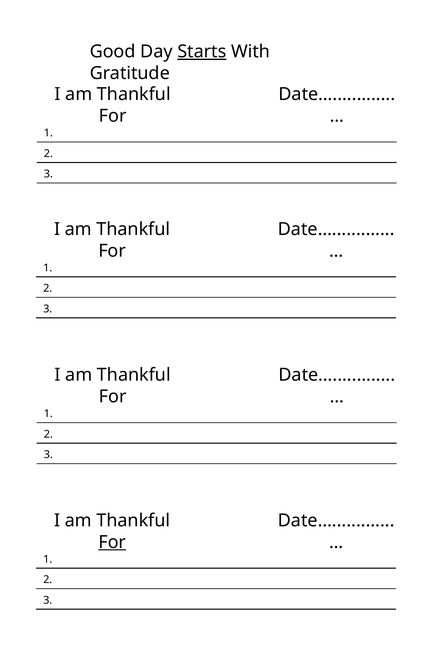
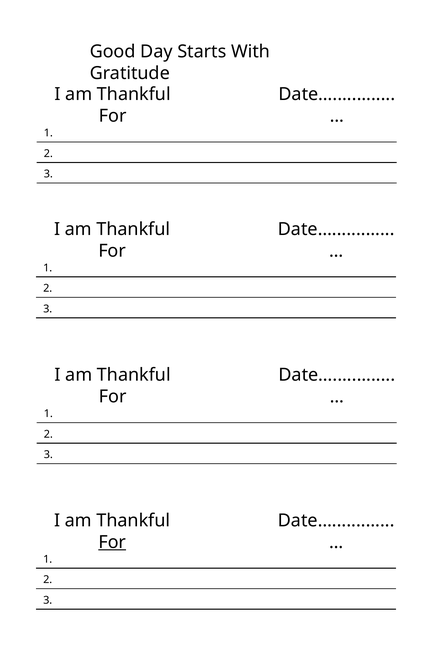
Starts underline: present -> none
